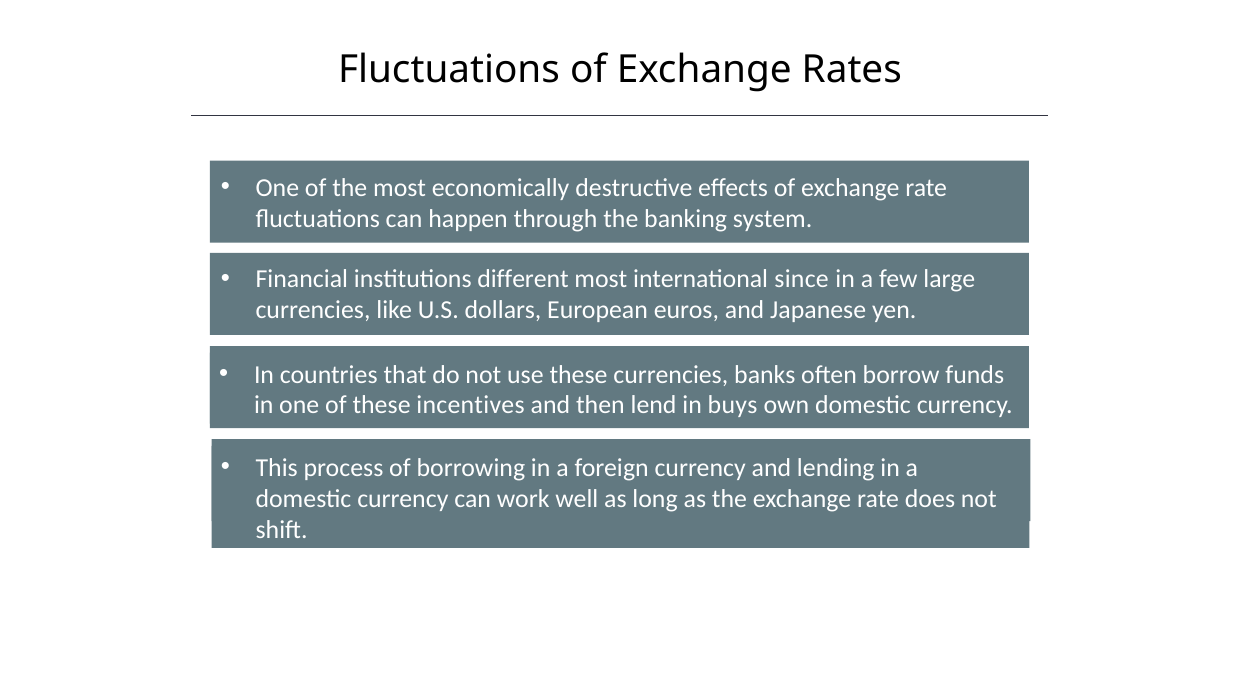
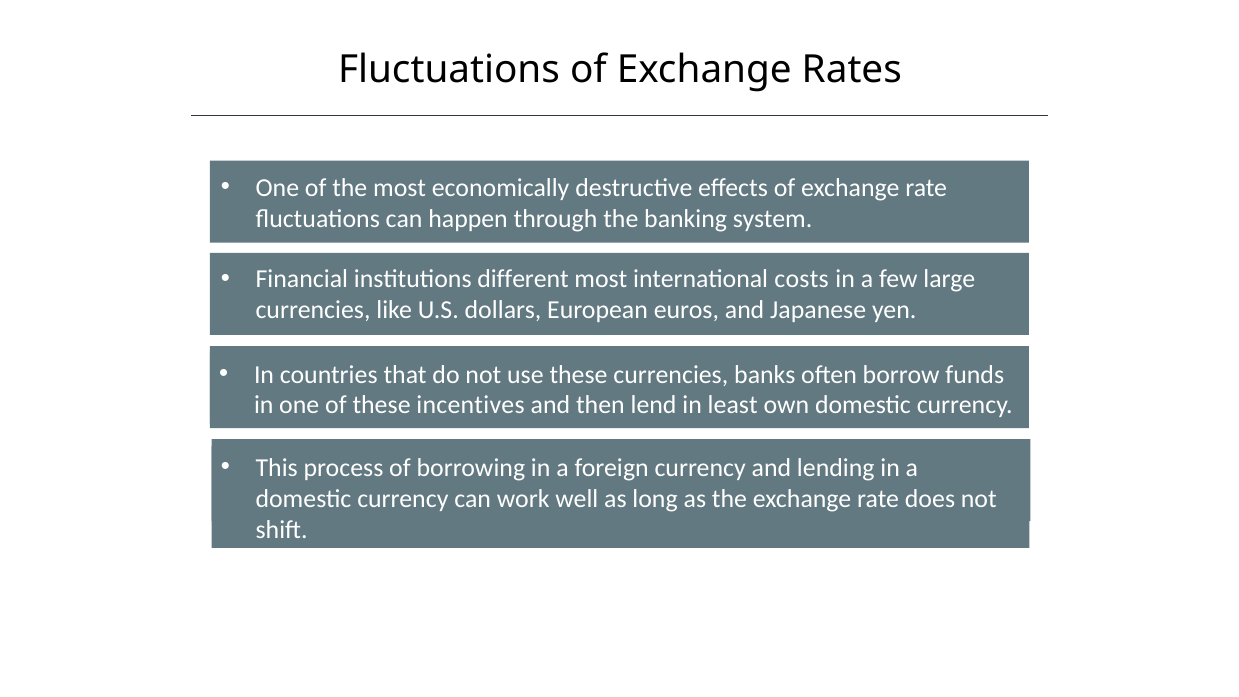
since: since -> costs
buys: buys -> least
